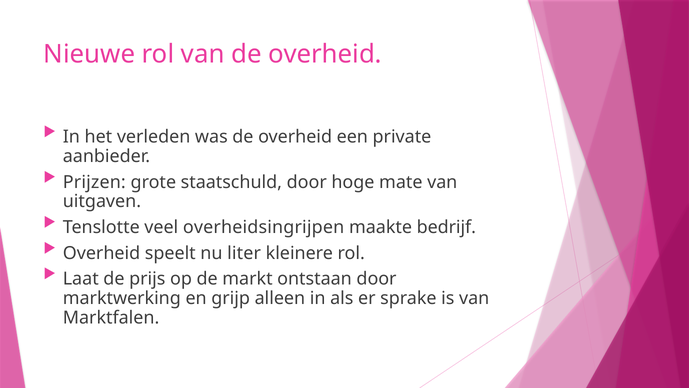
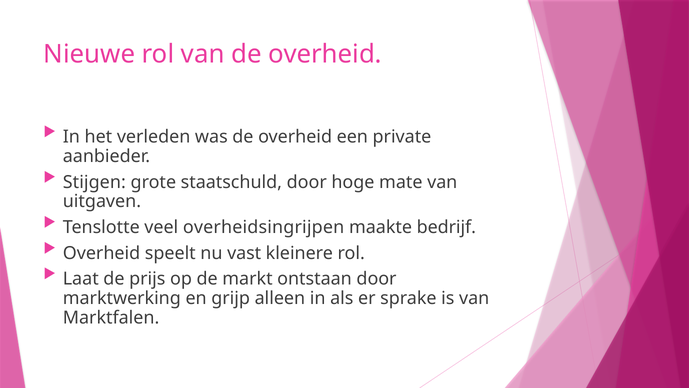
Prijzen: Prijzen -> Stijgen
liter: liter -> vast
